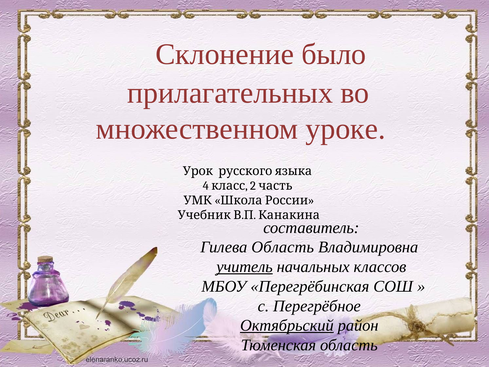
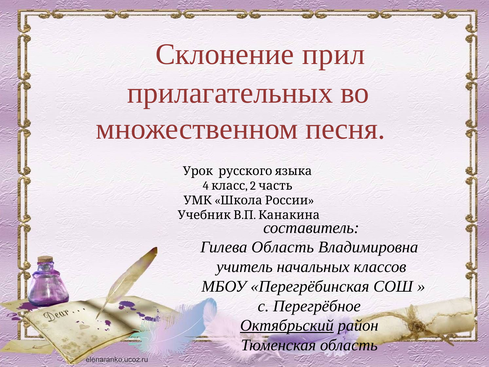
было: было -> прил
уроке: уроке -> песня
учитель underline: present -> none
